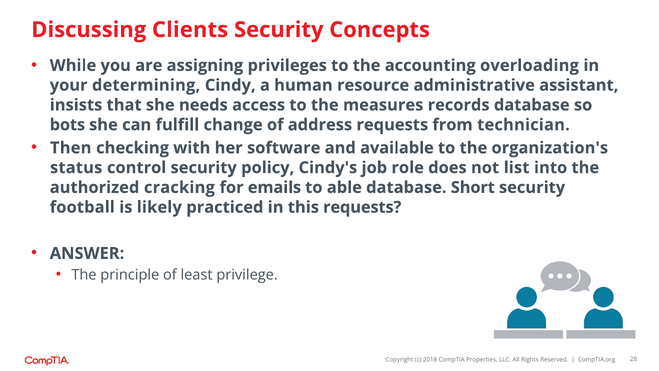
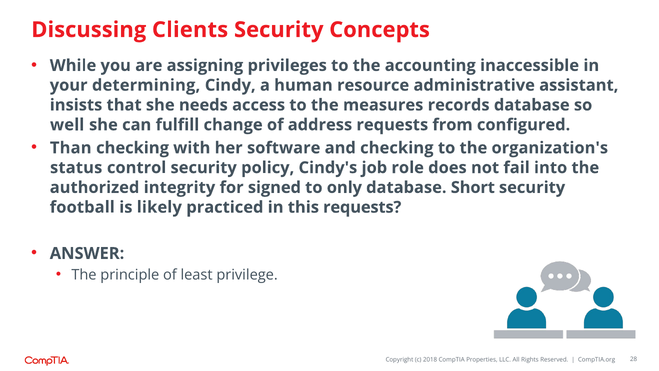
overloading: overloading -> inaccessible
bots: bots -> well
technician: technician -> configured
Then: Then -> Than
and available: available -> checking
list: list -> fail
cracking: cracking -> integrity
emails: emails -> signed
able: able -> only
